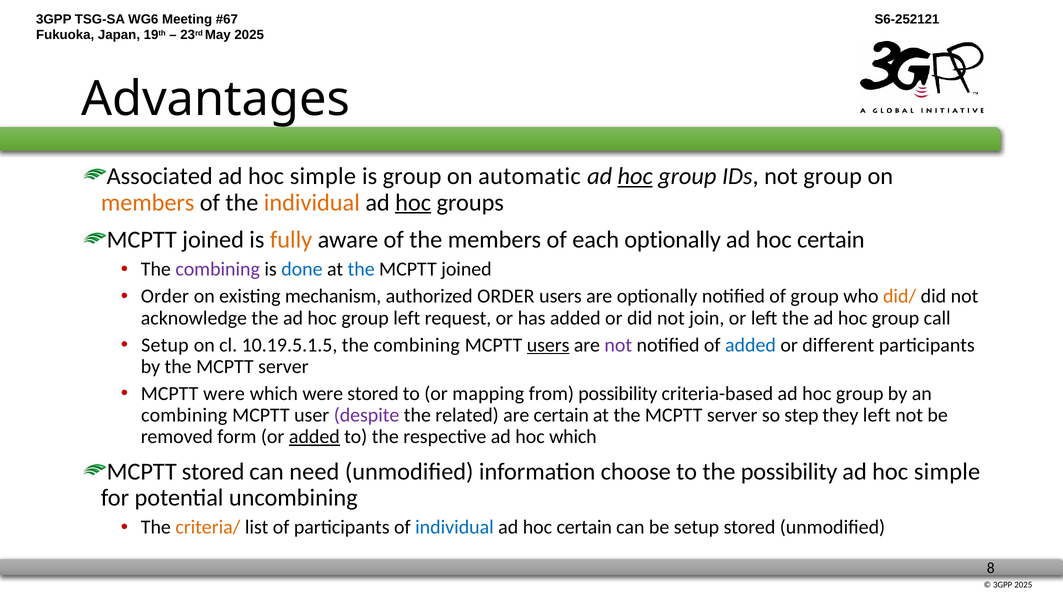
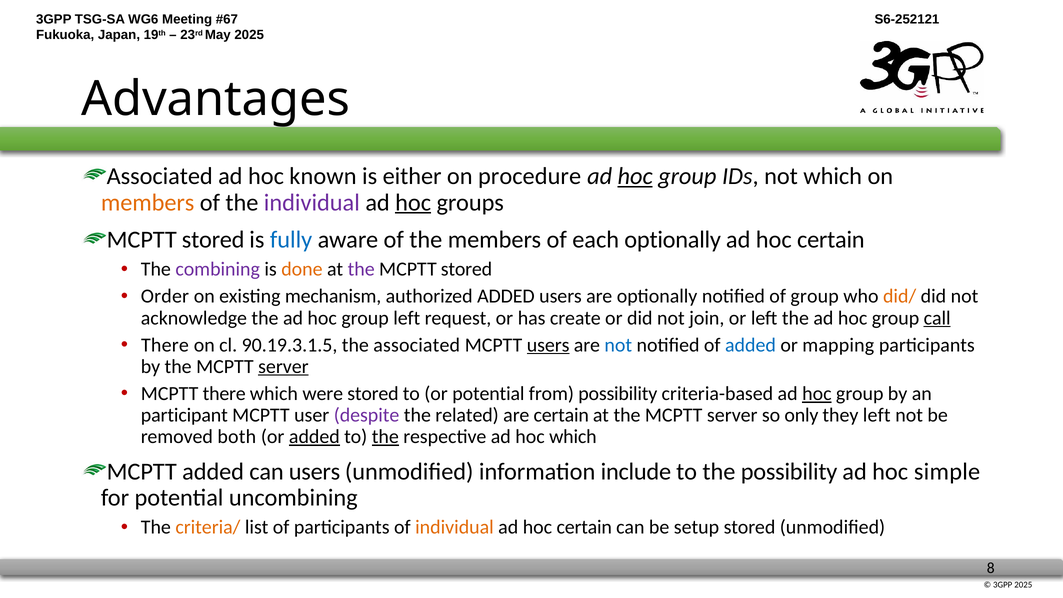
simple at (323, 176): simple -> known
is group: group -> either
automatic: automatic -> procedure
not group: group -> which
individual at (312, 202) colour: orange -> purple
joined at (213, 240): joined -> stored
fully colour: orange -> blue
done colour: blue -> orange
the at (361, 269) colour: blue -> purple
joined at (466, 269): joined -> stored
authorized ORDER: ORDER -> ADDED
has added: added -> create
call underline: none -> present
Setup at (165, 345): Setup -> There
10.19.5.1.5: 10.19.5.1.5 -> 90.19.3.1.5
combining at (417, 345): combining -> associated
not at (618, 345) colour: purple -> blue
different: different -> mapping
server at (283, 366) underline: none -> present
MCPTT were: were -> there
or mapping: mapping -> potential
hoc at (817, 394) underline: none -> present
combining at (184, 415): combining -> participant
step: step -> only
form: form -> both
the at (385, 437) underline: none -> present
MCPTT stored: stored -> added
can need: need -> users
choose: choose -> include
individual at (454, 527) colour: blue -> orange
